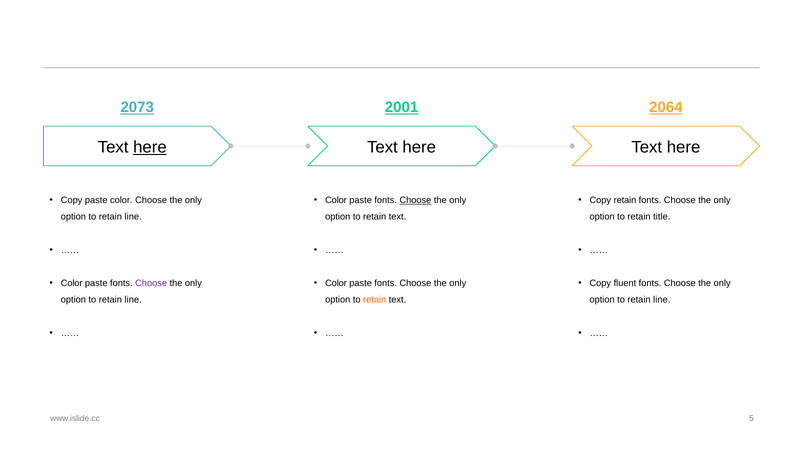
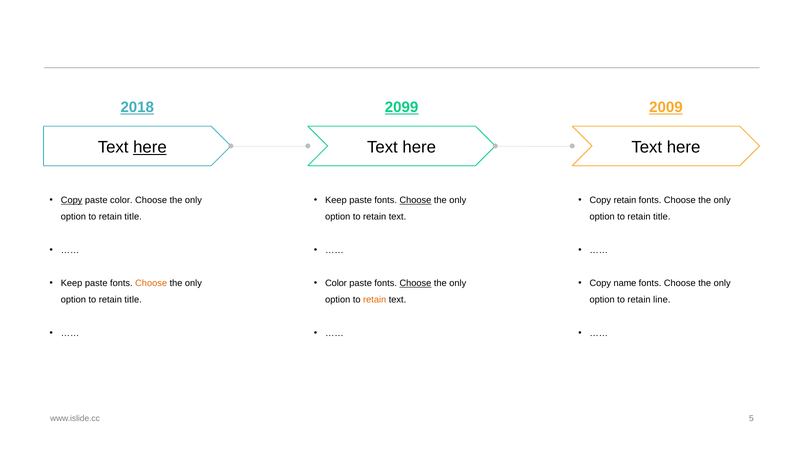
2073: 2073 -> 2018
2001: 2001 -> 2099
2064: 2064 -> 2009
Copy at (72, 200) underline: none -> present
Color at (336, 200): Color -> Keep
line at (133, 217): line -> title
Color at (72, 283): Color -> Keep
Choose at (151, 283) colour: purple -> orange
Choose at (415, 283) underline: none -> present
fluent: fluent -> name
line at (133, 300): line -> title
